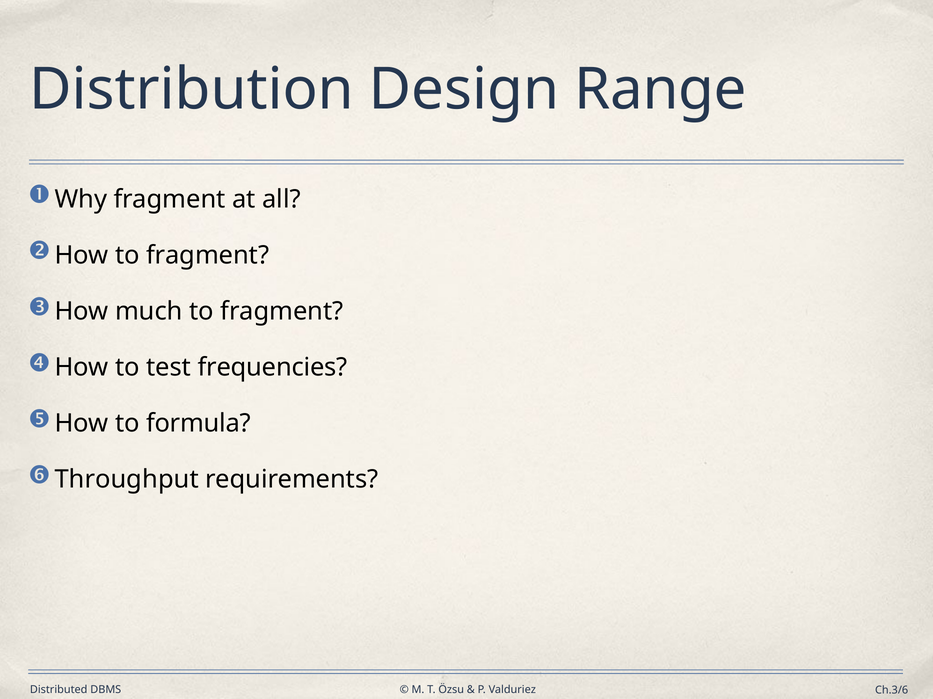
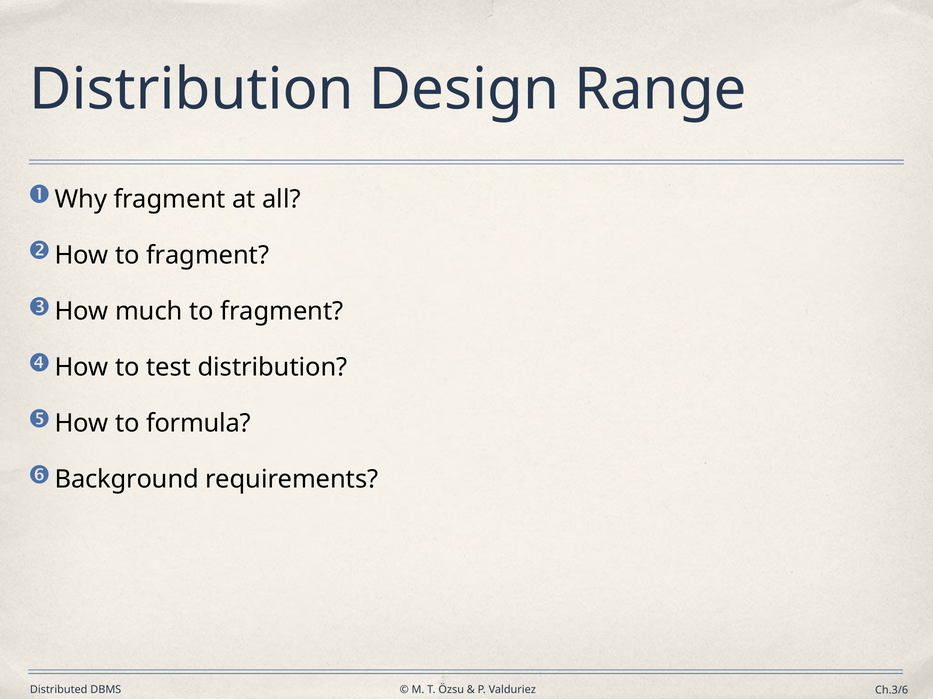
test frequencies: frequencies -> distribution
Throughput: Throughput -> Background
